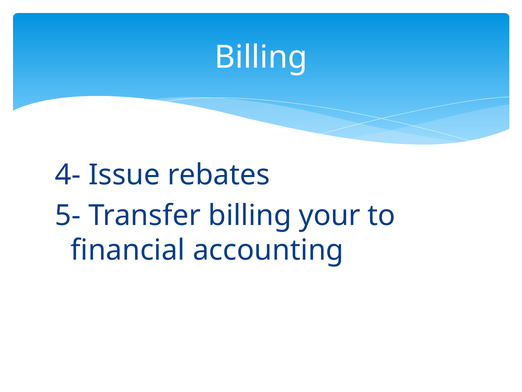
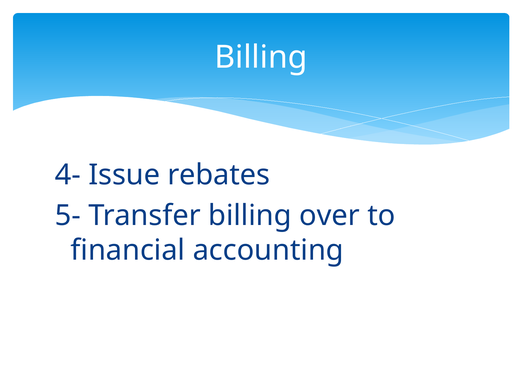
your: your -> over
